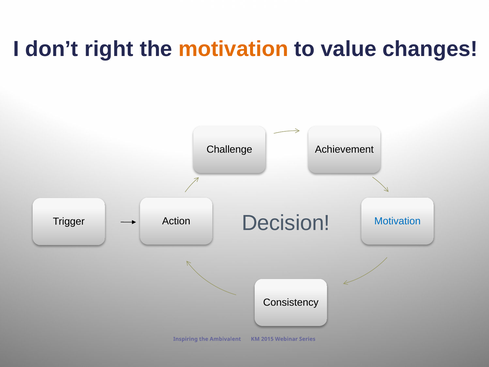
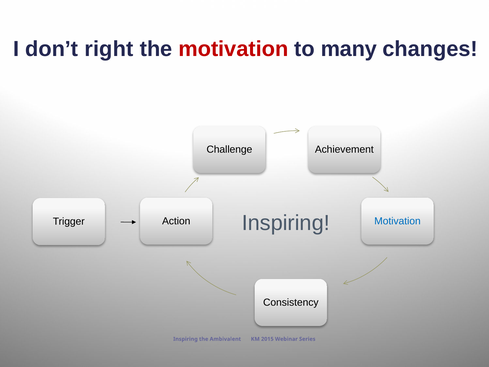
motivation at (233, 49) colour: orange -> red
value: value -> many
Decision at (286, 223): Decision -> Inspiring
